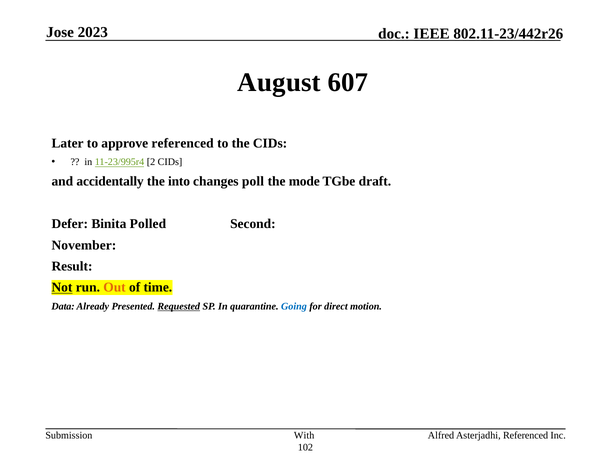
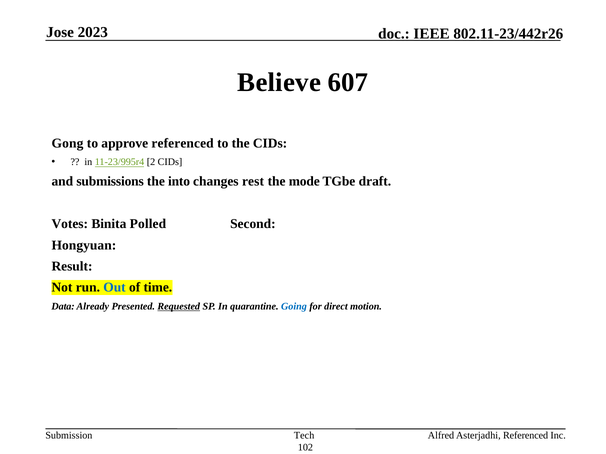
August: August -> Believe
Later: Later -> Gong
accidentally: accidentally -> submissions
poll: poll -> rest
Defer: Defer -> Votes
November: November -> Hongyuan
Not underline: present -> none
Out colour: orange -> blue
With: With -> Tech
